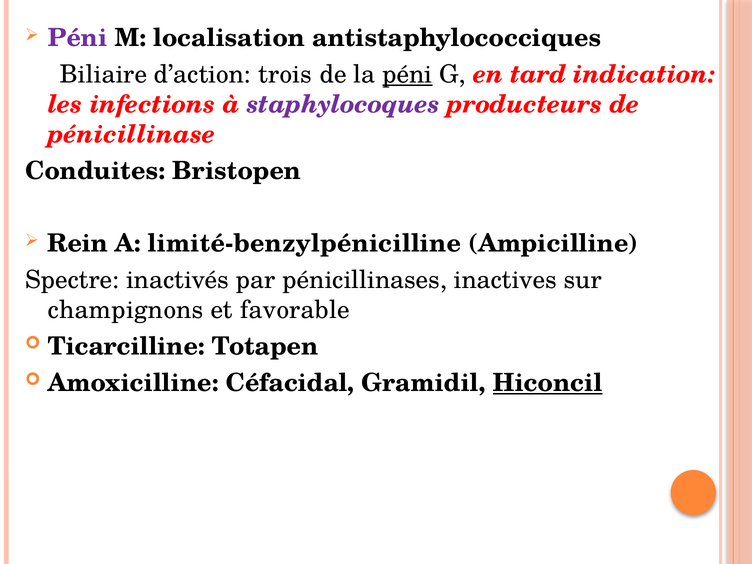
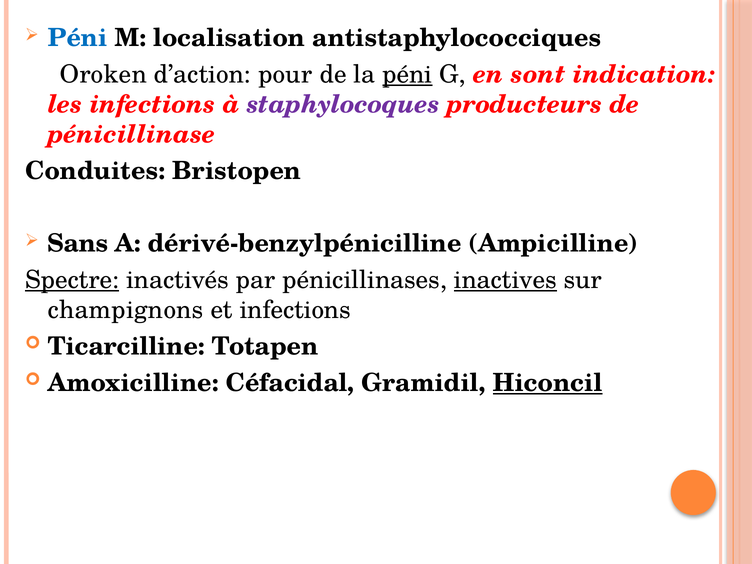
Péni at (77, 38) colour: purple -> blue
Biliaire: Biliaire -> Oroken
trois: trois -> pour
tard: tard -> sont
Rein: Rein -> Sans
limité-benzylpénicilline: limité-benzylpénicilline -> dérivé-benzylpénicilline
Spectre underline: none -> present
inactives underline: none -> present
et favorable: favorable -> infections
